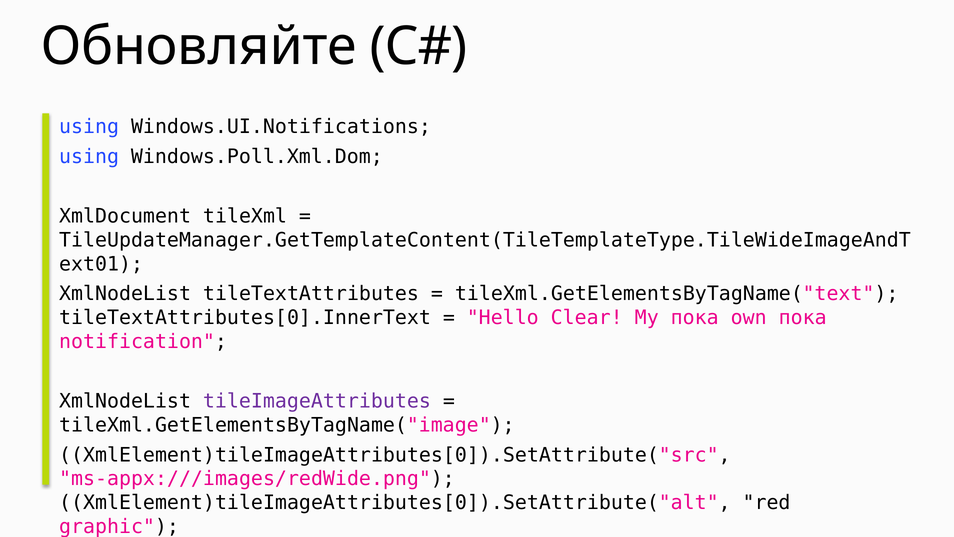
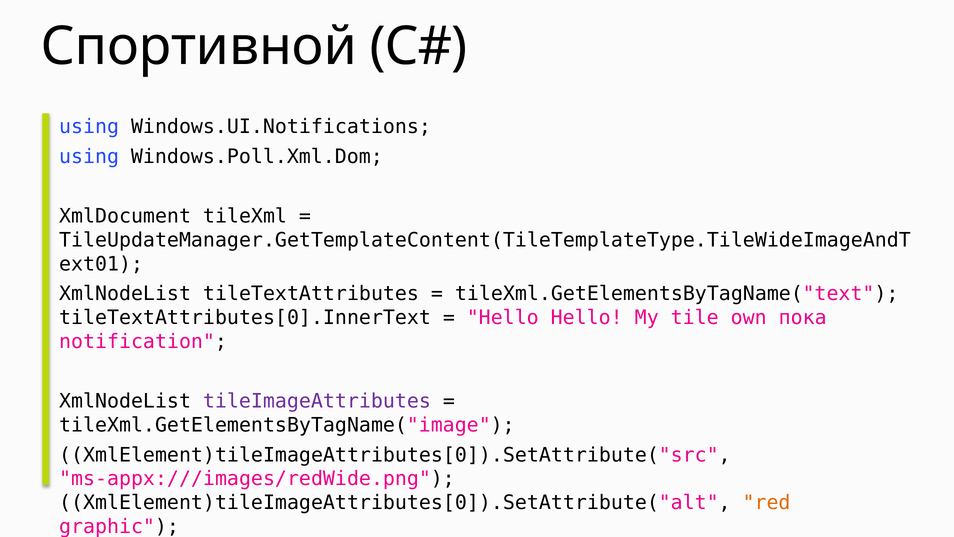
Обновляйте: Обновляйте -> Спортивной
Hello Clear: Clear -> Hello
My пока: пока -> tile
red colour: black -> orange
